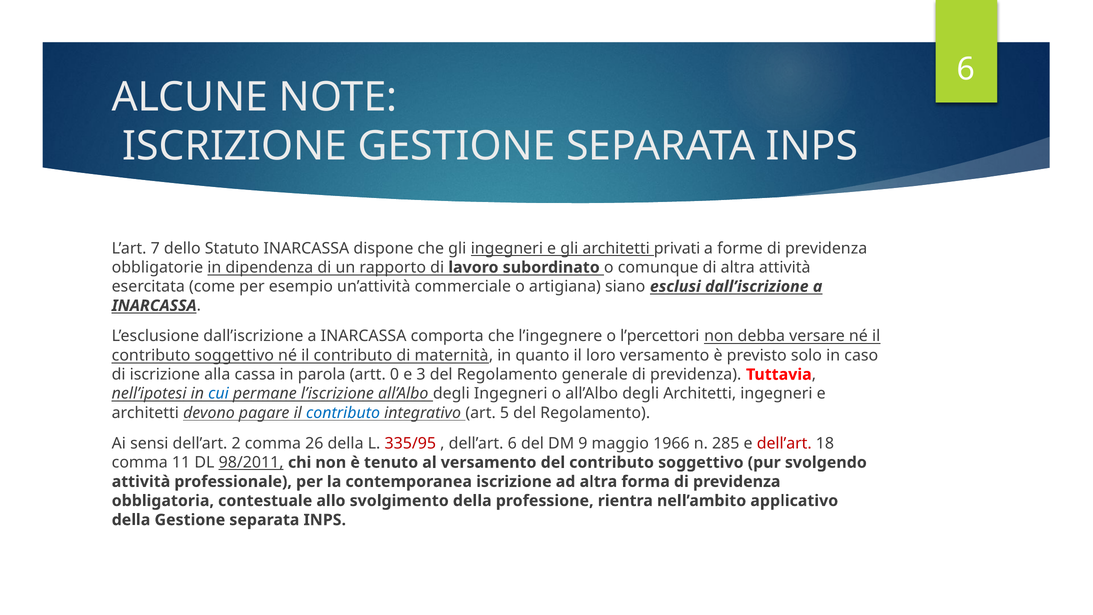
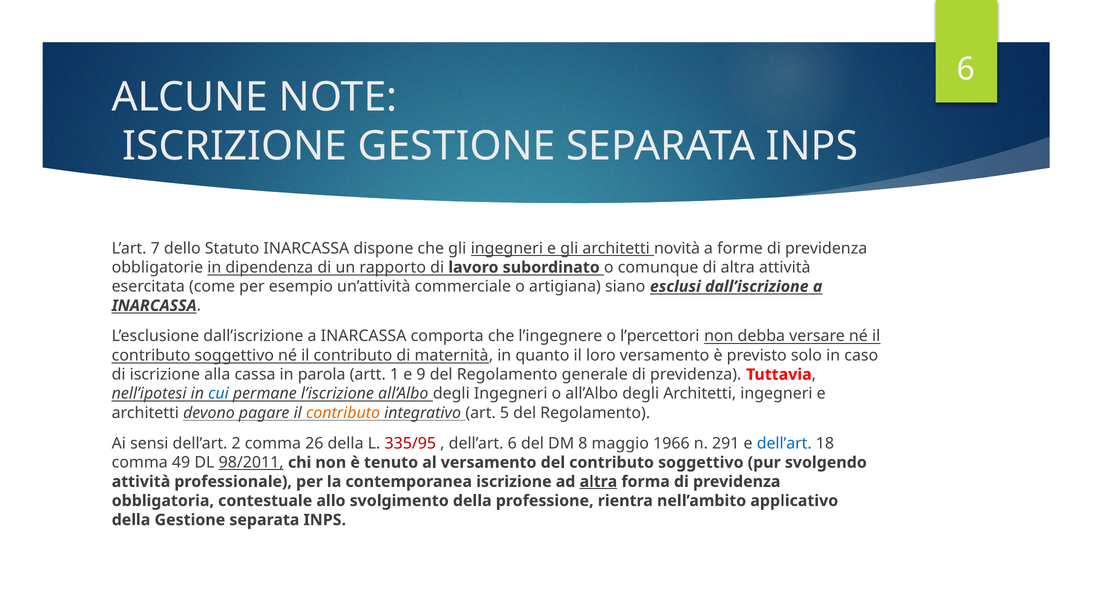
privati: privati -> novità
0: 0 -> 1
3: 3 -> 9
contributo at (343, 413) colour: blue -> orange
9: 9 -> 8
285: 285 -> 291
dell’art at (784, 443) colour: red -> blue
11: 11 -> 49
altra at (598, 481) underline: none -> present
